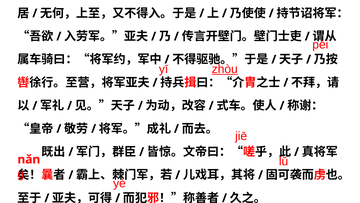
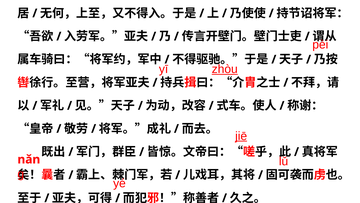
jiē underline: none -> present
